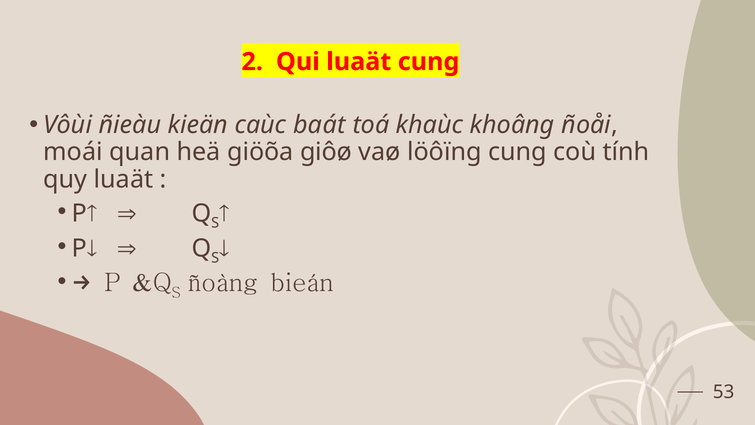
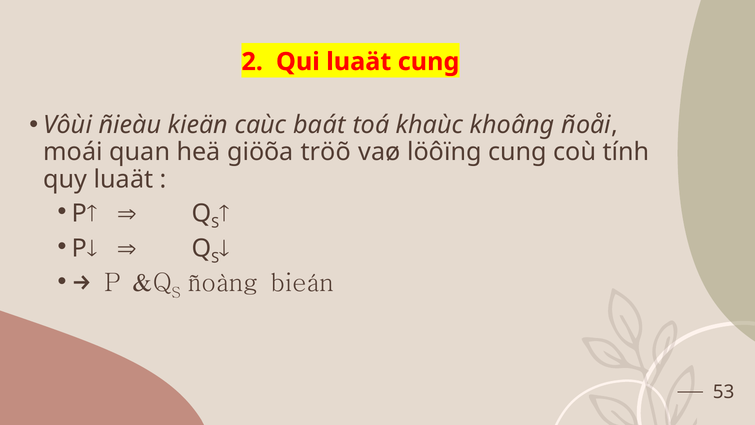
giôø: giôø -> tröõ
